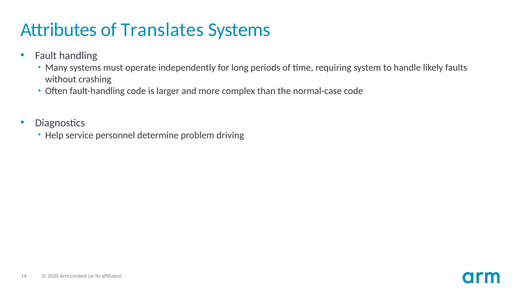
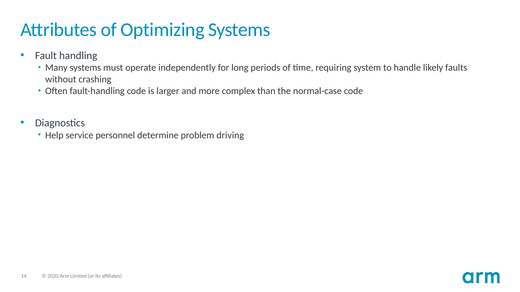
Translates: Translates -> Optimizing
